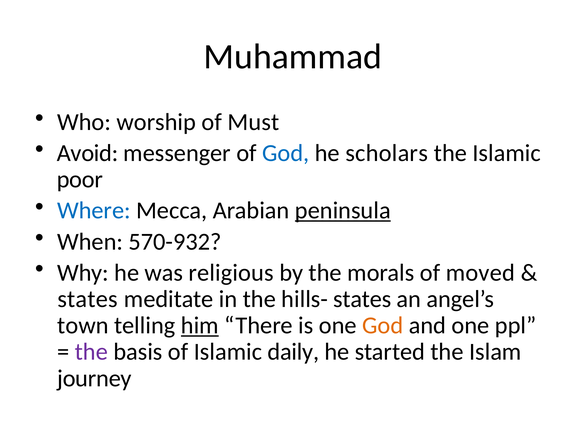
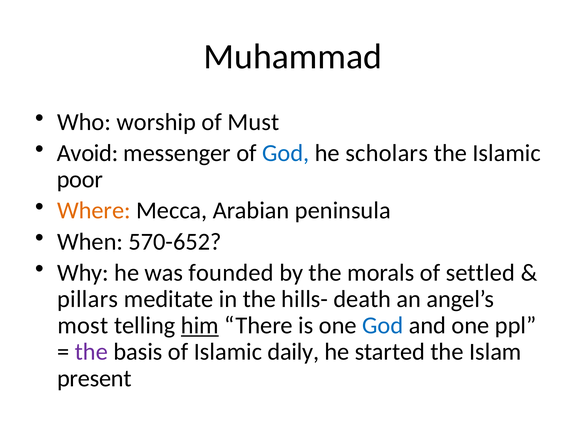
Where colour: blue -> orange
peninsula underline: present -> none
570-932: 570-932 -> 570-652
religious: religious -> founded
moved: moved -> settled
states at (88, 299): states -> pillars
hills- states: states -> death
town: town -> most
God at (383, 325) colour: orange -> blue
journey: journey -> present
